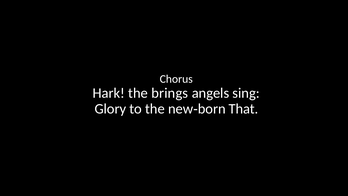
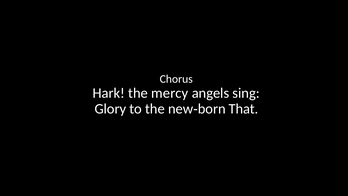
brings: brings -> mercy
